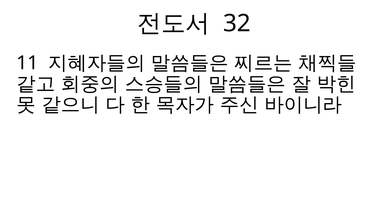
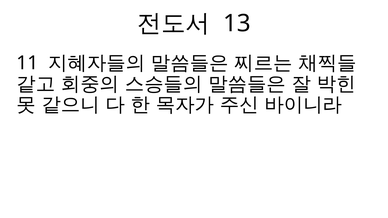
32: 32 -> 13
